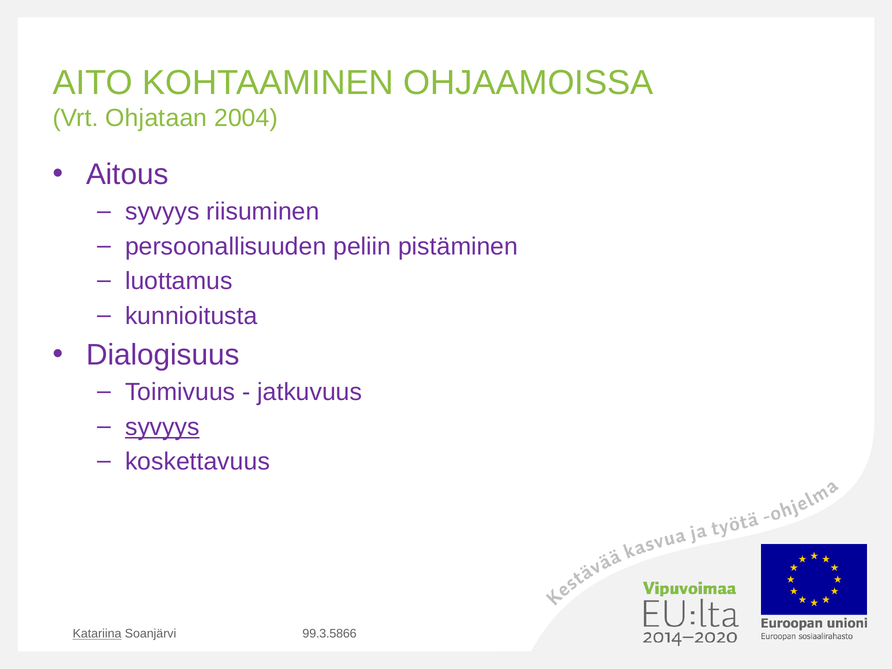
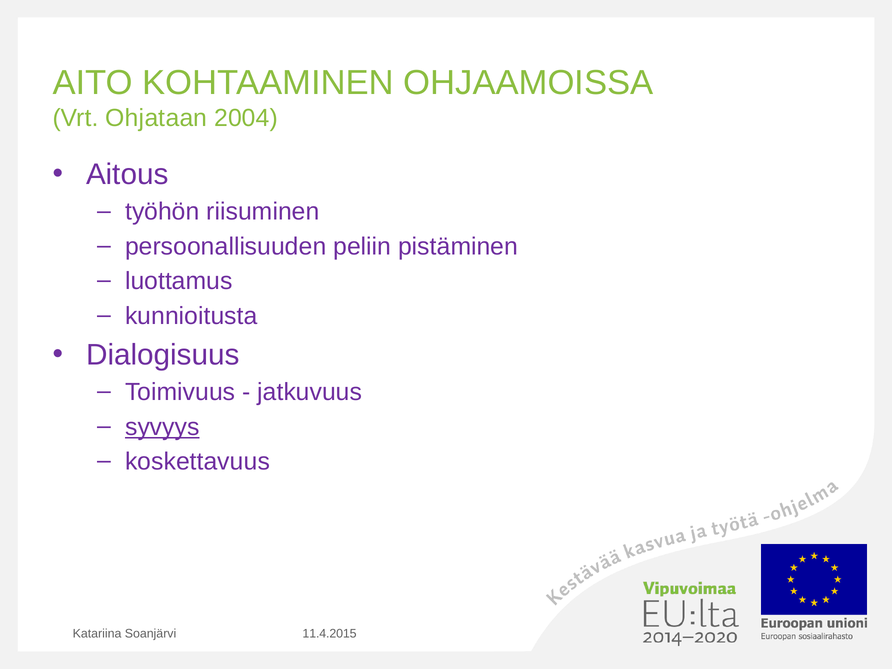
syvyys at (162, 212): syvyys -> työhön
Katariina underline: present -> none
99.3.5866: 99.3.5866 -> 11.4.2015
